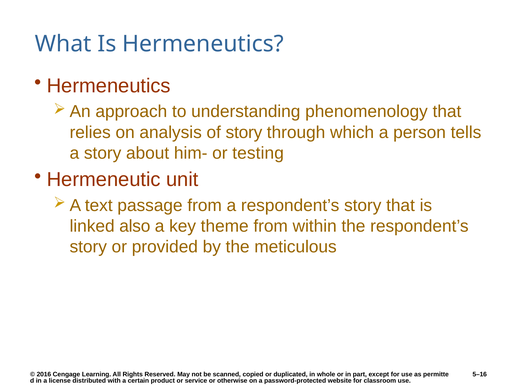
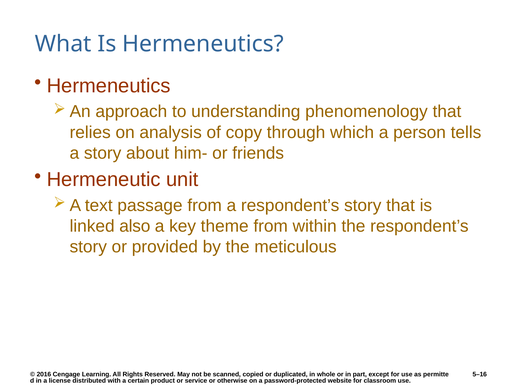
of story: story -> copy
testing: testing -> friends
